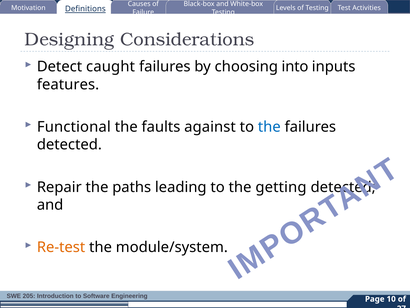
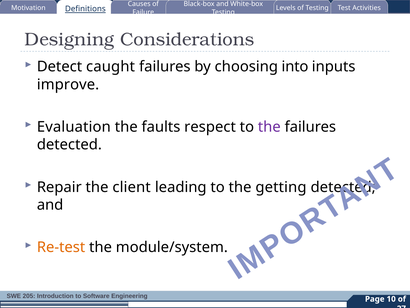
features: features -> improve
Functional: Functional -> Evaluation
against: against -> respect
the at (269, 127) colour: blue -> purple
paths: paths -> client
